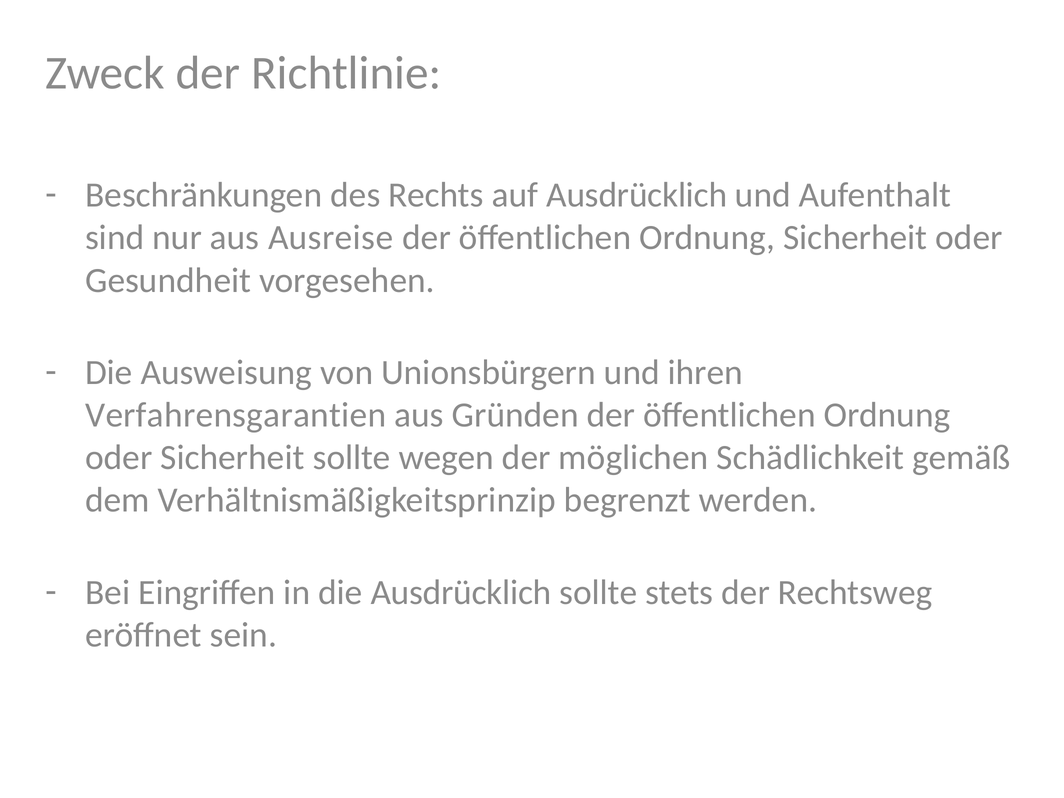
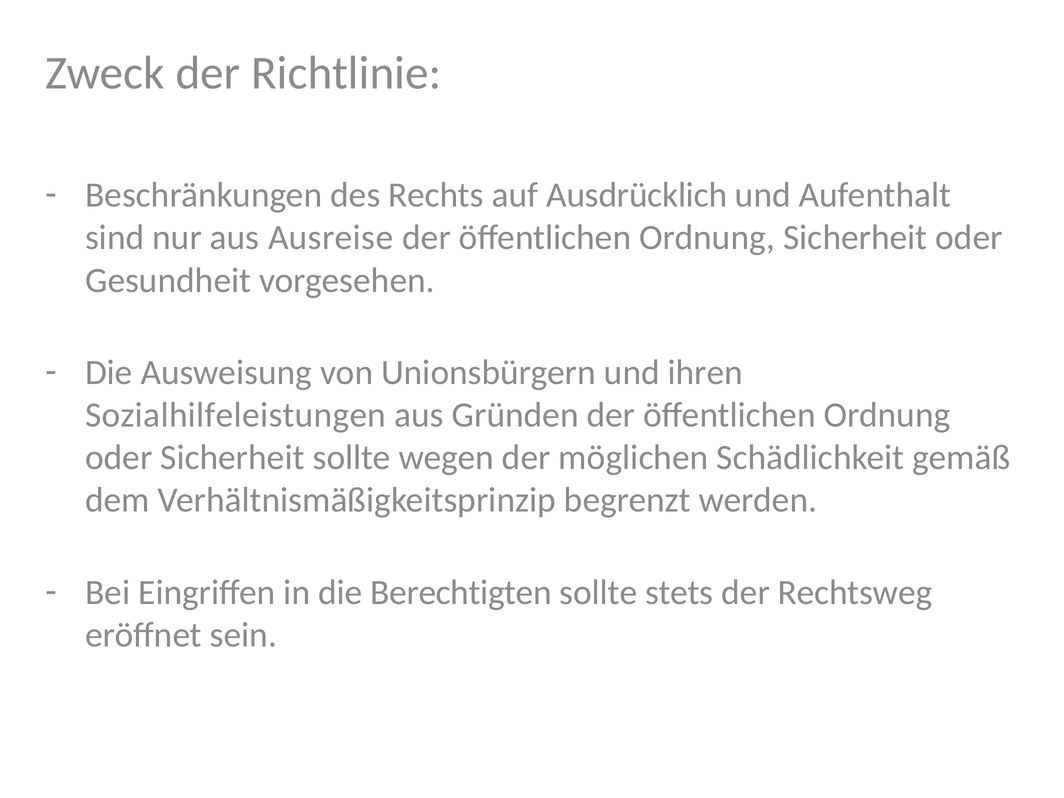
Verfahrensgarantien: Verfahrensgarantien -> Sozialhilfeleistungen
die Ausdrücklich: Ausdrücklich -> Berechtigten
